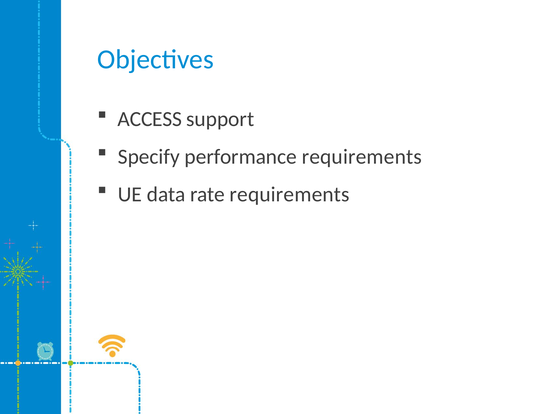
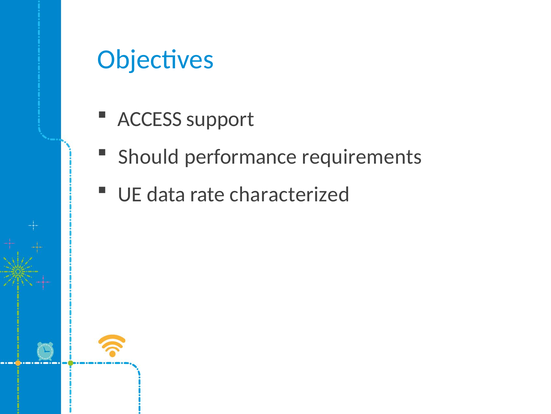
Specify: Specify -> Should
rate requirements: requirements -> characterized
